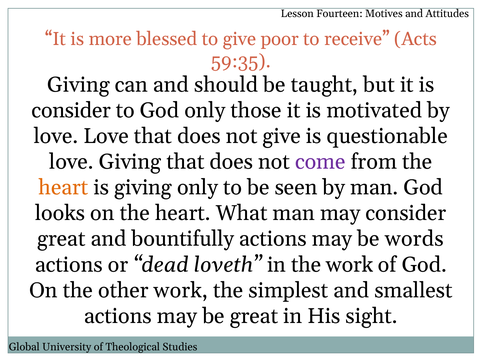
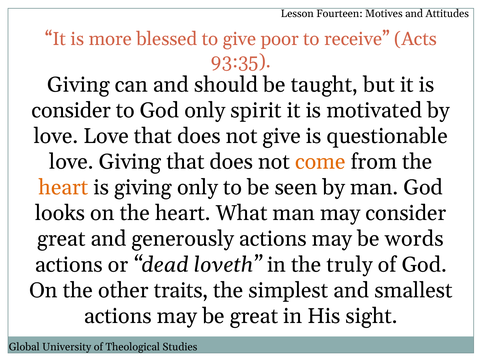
59:35: 59:35 -> 93:35
those: those -> spirit
come colour: purple -> orange
bountifully: bountifully -> generously
the work: work -> truly
other work: work -> traits
